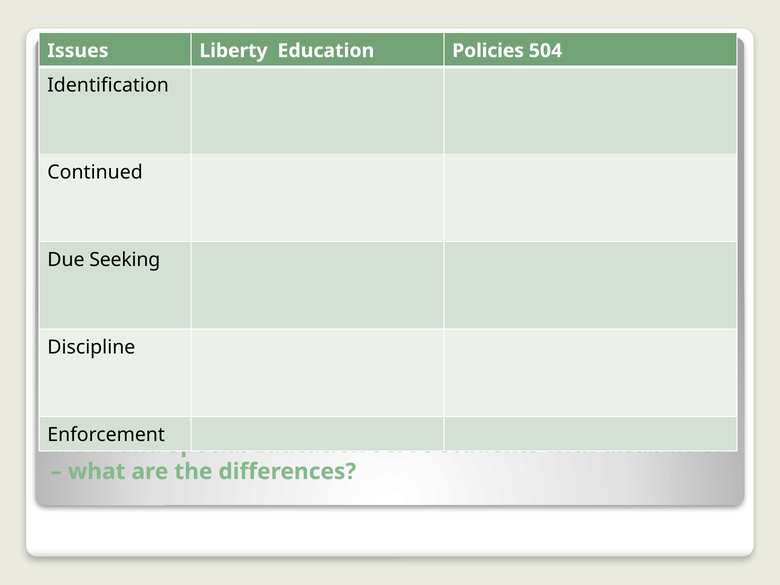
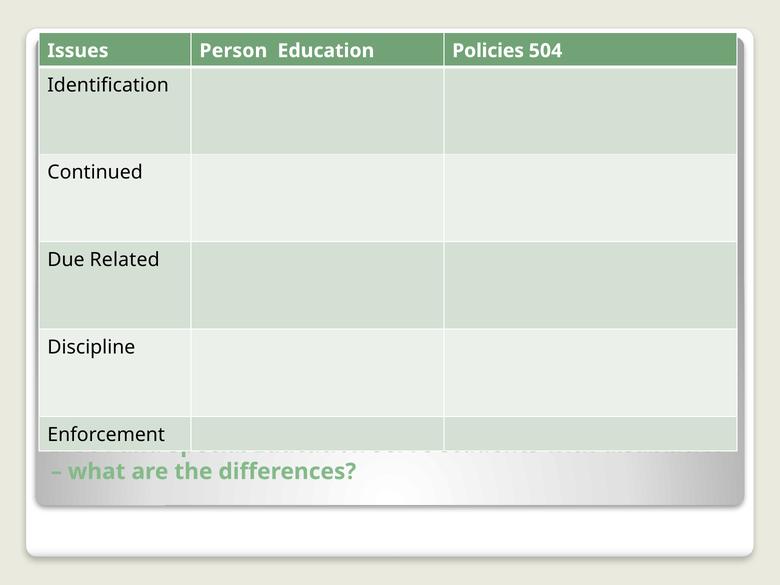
Liberty: Liberty -> Person
Seeking: Seeking -> Related
